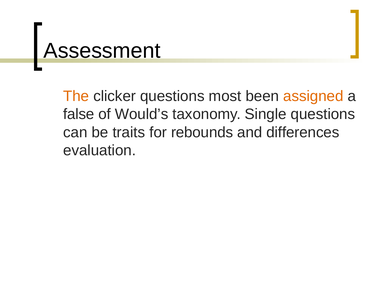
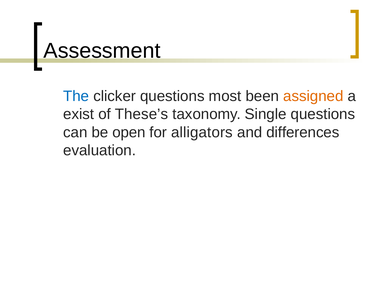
The colour: orange -> blue
false: false -> exist
Would’s: Would’s -> These’s
traits: traits -> open
rebounds: rebounds -> alligators
